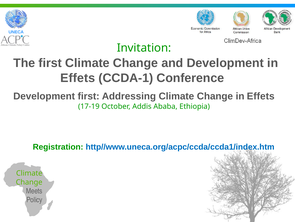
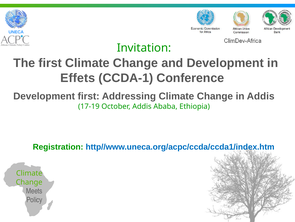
Change in Effets: Effets -> Addis
